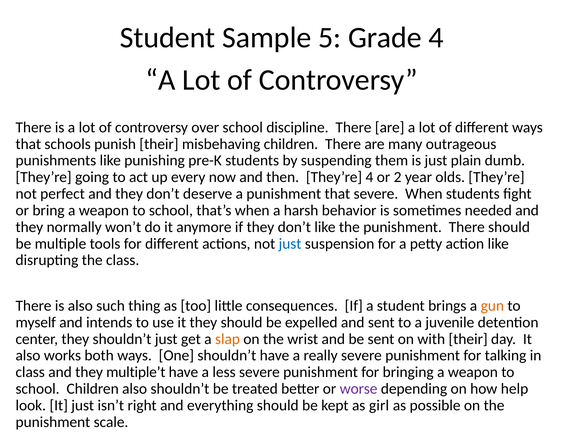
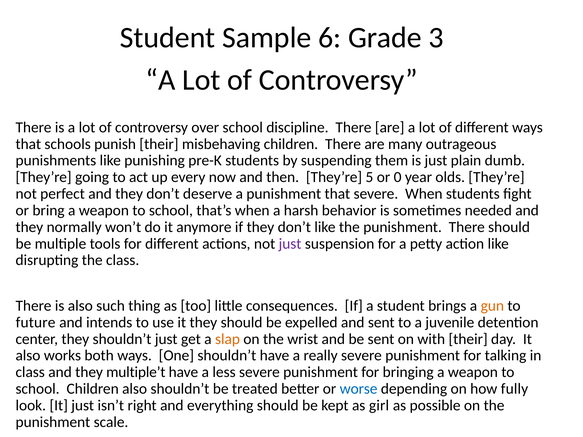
5: 5 -> 6
Grade 4: 4 -> 3
They’re 4: 4 -> 5
2: 2 -> 0
just at (290, 244) colour: blue -> purple
myself: myself -> future
worse colour: purple -> blue
help: help -> fully
